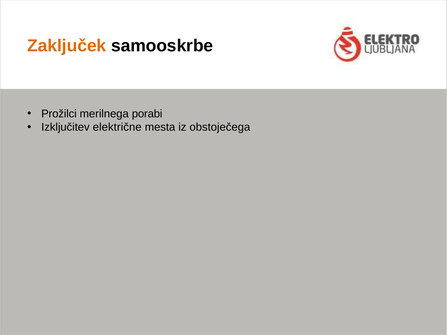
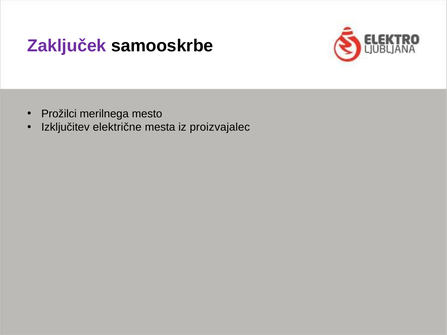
Zaključek colour: orange -> purple
porabi: porabi -> mesto
obstoječega: obstoječega -> proizvajalec
